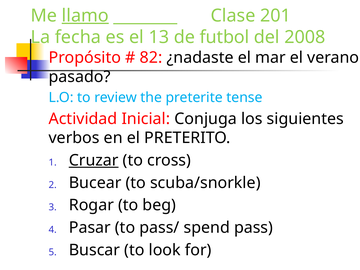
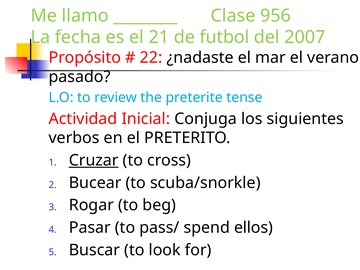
llamo underline: present -> none
201: 201 -> 956
13: 13 -> 21
2008: 2008 -> 2007
82: 82 -> 22
pass: pass -> ellos
